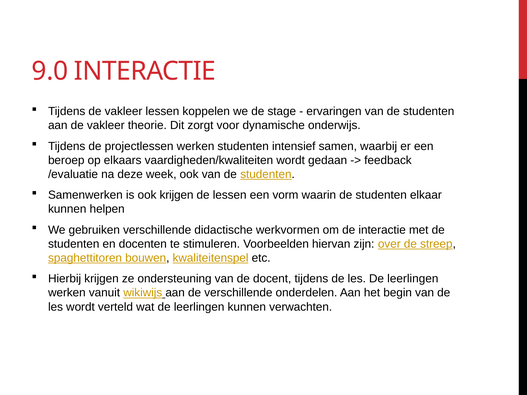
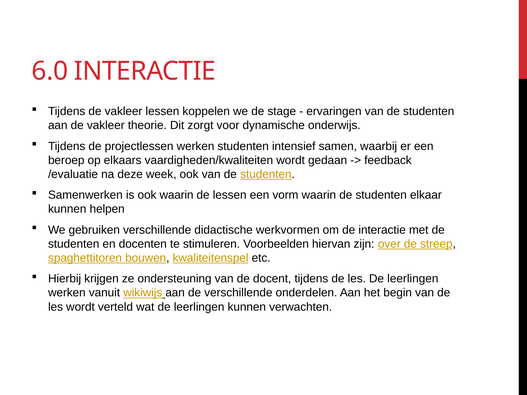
9.0: 9.0 -> 6.0
ook krijgen: krijgen -> waarin
